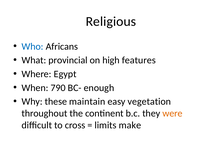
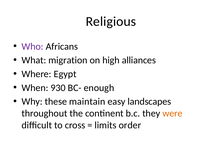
Who colour: blue -> purple
provincial: provincial -> migration
features: features -> alliances
790: 790 -> 930
vegetation: vegetation -> landscapes
make: make -> order
